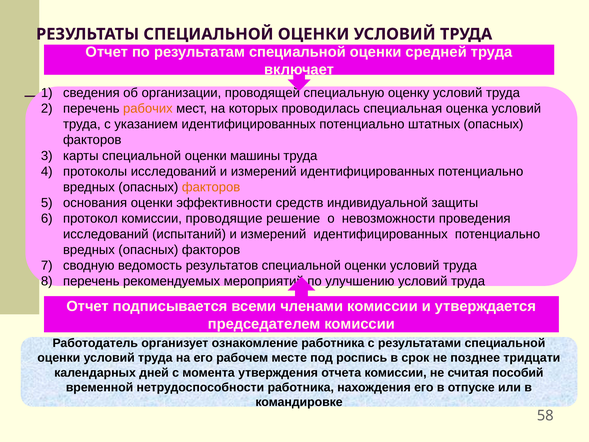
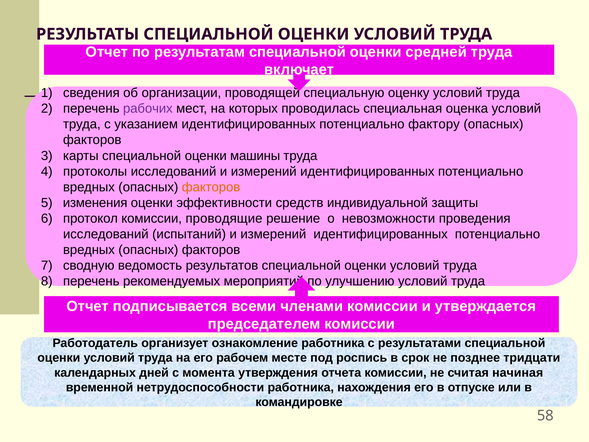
рабочих colour: orange -> purple
штатных: штатных -> фактору
основания: основания -> изменения
пособий: пособий -> начиная
